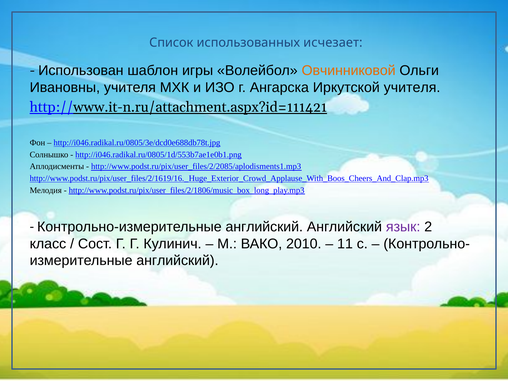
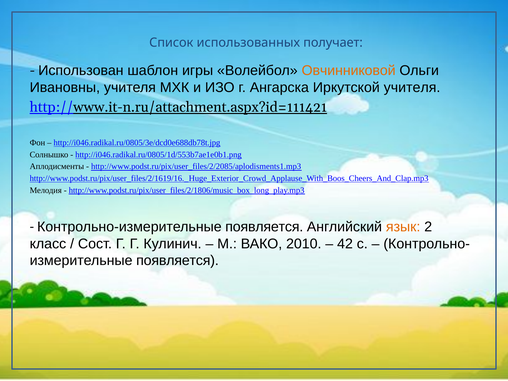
исчезает: исчезает -> получает
Контрольно-измерительные английский: английский -> появляется
язык colour: purple -> orange
11: 11 -> 42
английский at (177, 261): английский -> появляется
